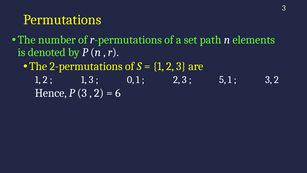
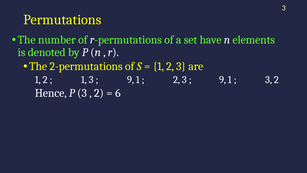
path: path -> have
0 at (131, 80): 0 -> 9
5 at (223, 80): 5 -> 9
